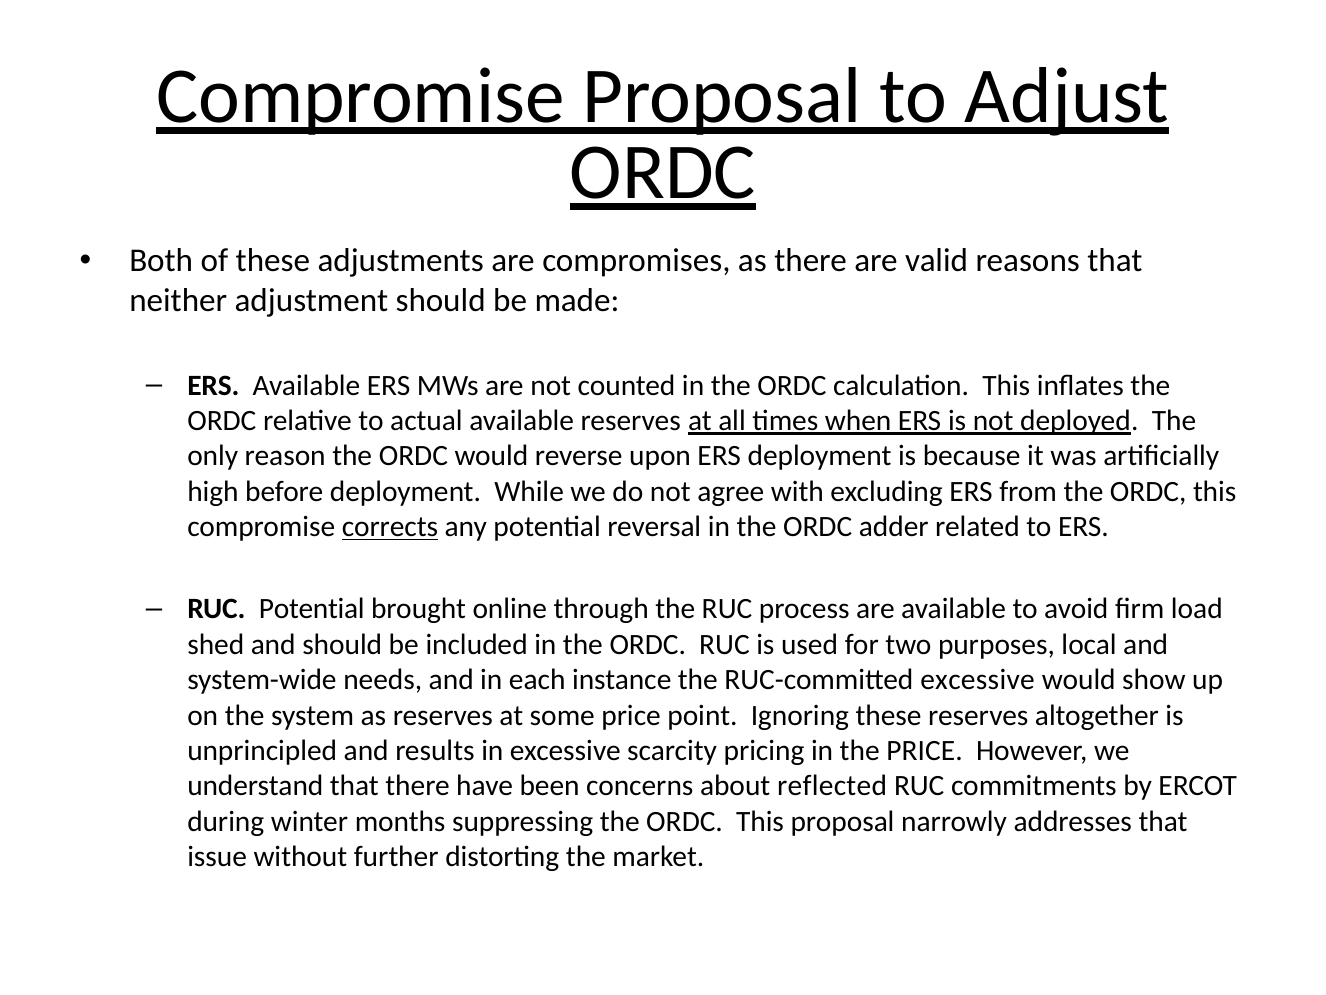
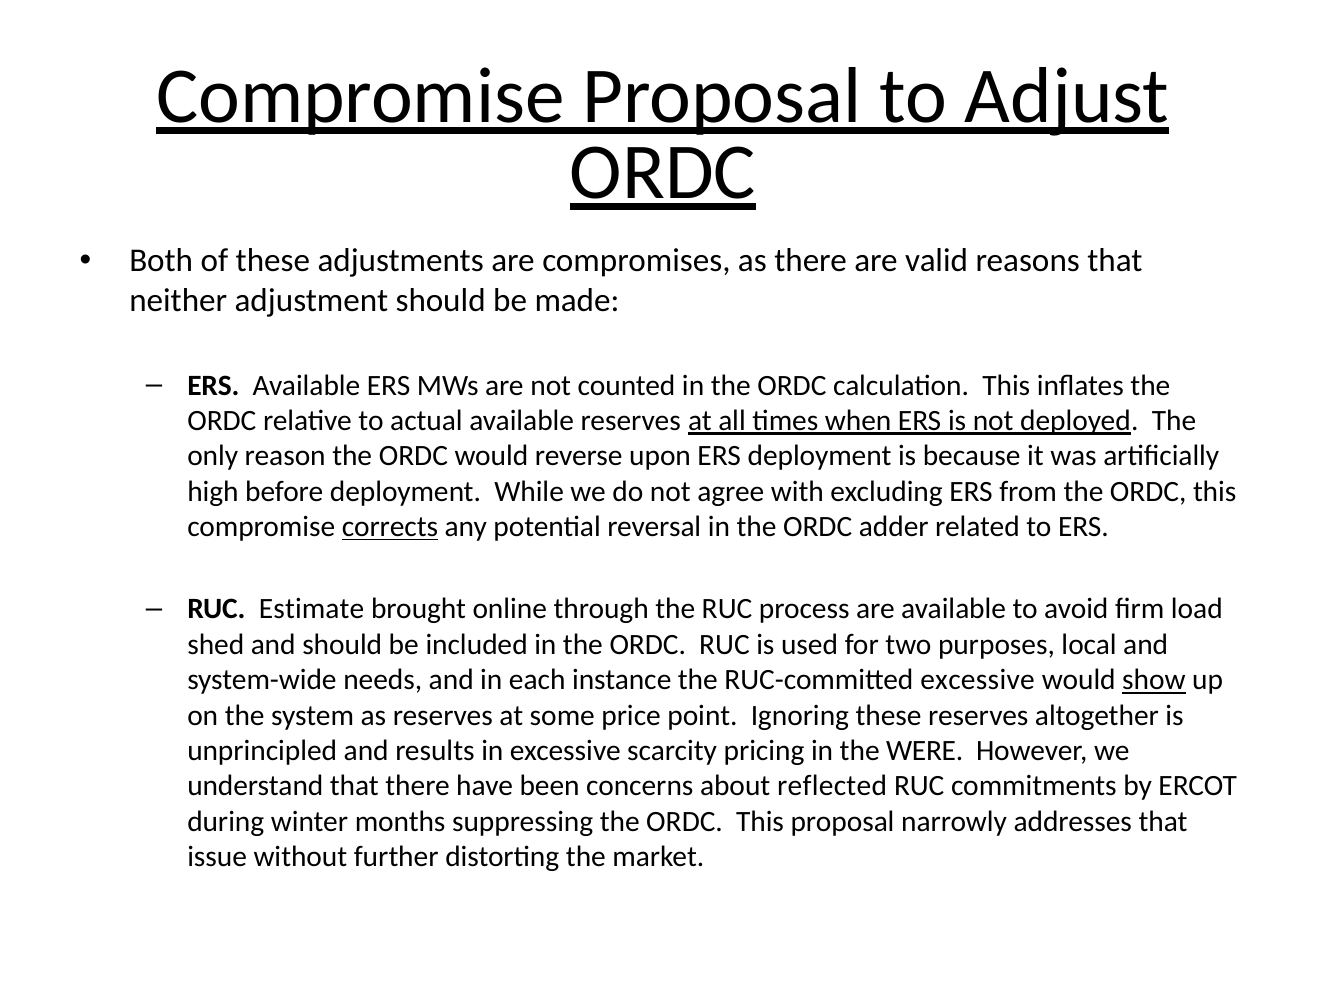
RUC Potential: Potential -> Estimate
show underline: none -> present
the PRICE: PRICE -> WERE
